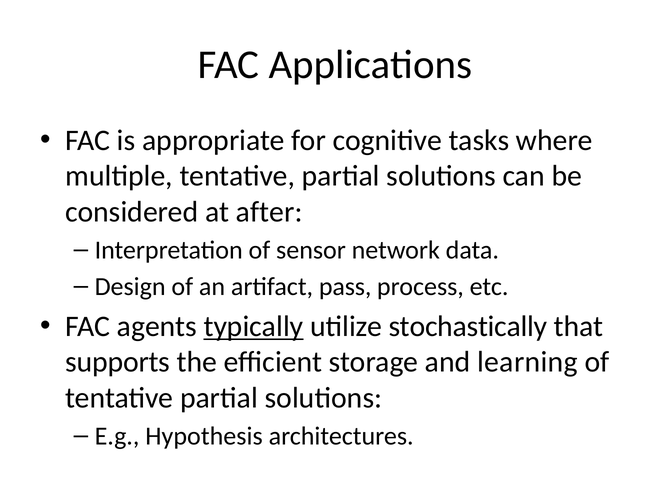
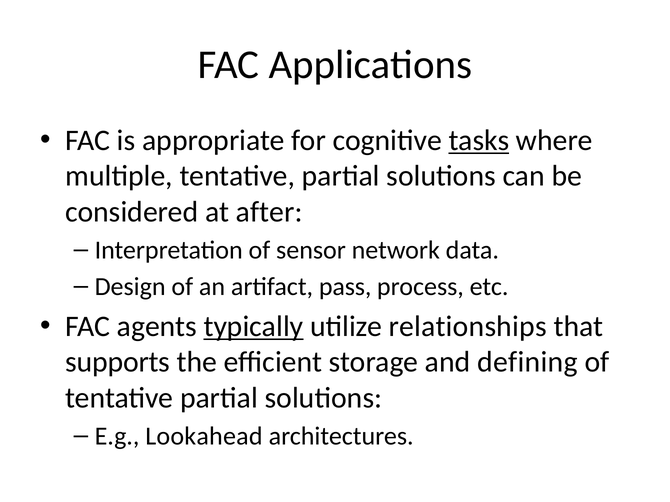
tasks underline: none -> present
stochastically: stochastically -> relationships
learning: learning -> defining
Hypothesis: Hypothesis -> Lookahead
